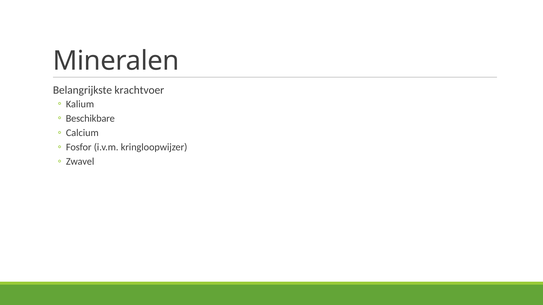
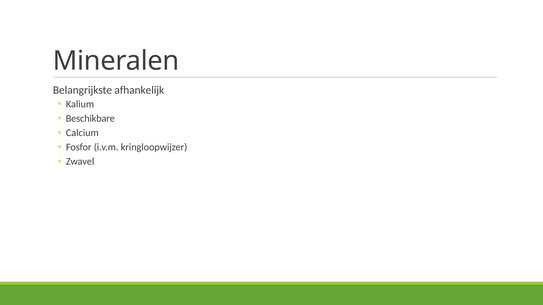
krachtvoer: krachtvoer -> afhankelijk
